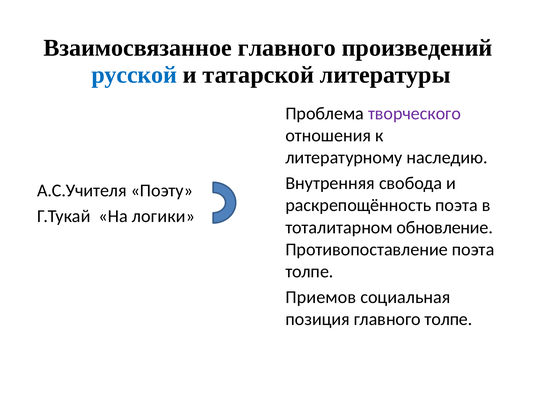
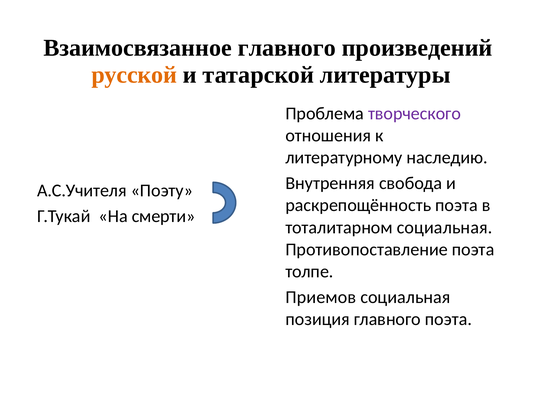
русской colour: blue -> orange
логики: логики -> смерти
тоталитарном обновление: обновление -> социальная
главного толпе: толпе -> поэта
